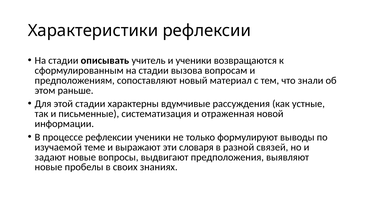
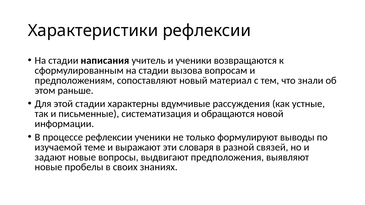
описывать: описывать -> написания
отраженная: отраженная -> обращаются
